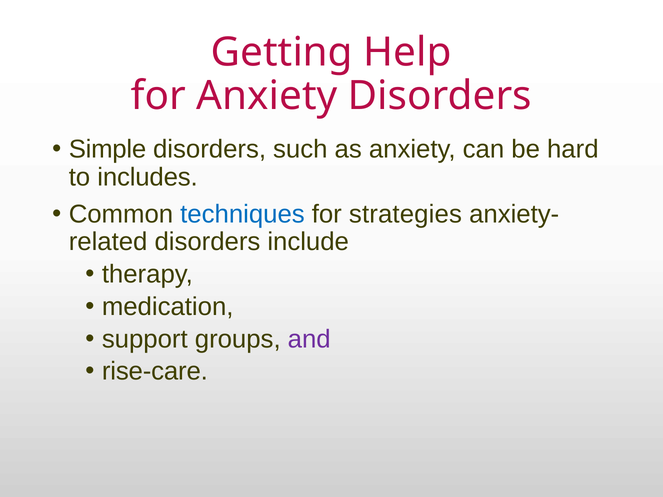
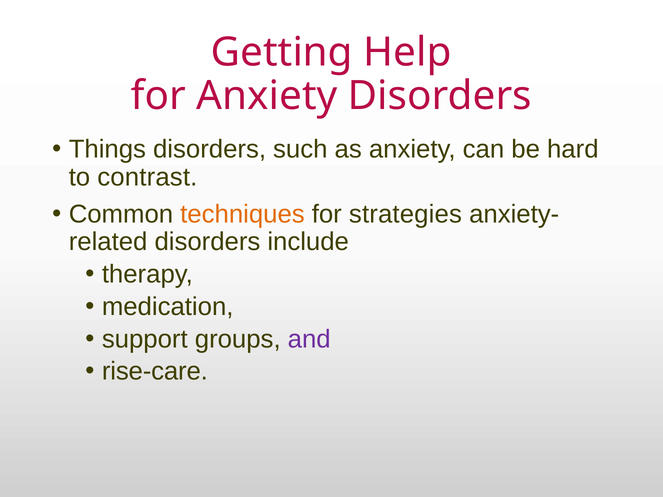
Simple: Simple -> Things
includes: includes -> contrast
techniques colour: blue -> orange
